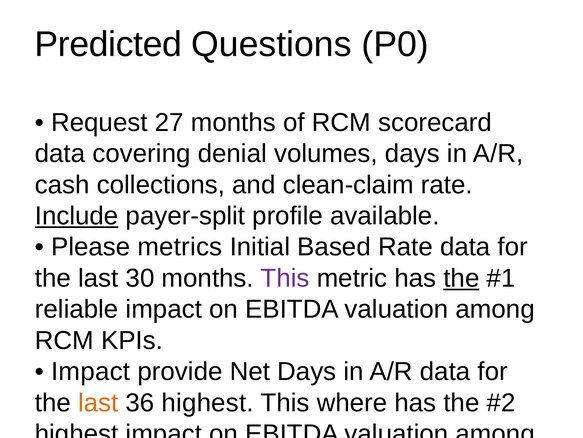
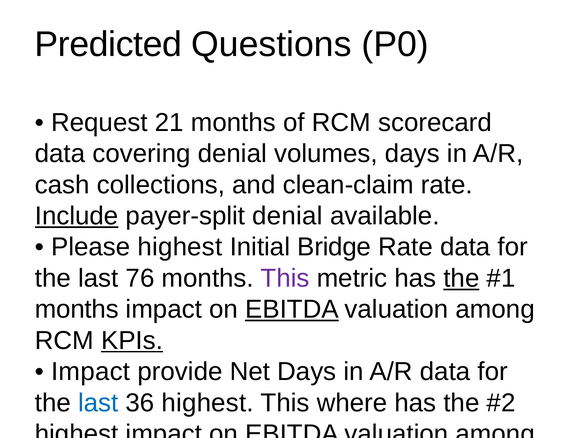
27: 27 -> 21
payer-split profile: profile -> denial
Please metrics: metrics -> highest
Based: Based -> Bridge
30: 30 -> 76
reliable at (77, 309): reliable -> months
EBITDA at (292, 309) underline: none -> present
KPIs at (132, 340) underline: none -> present
last at (98, 402) colour: orange -> blue
